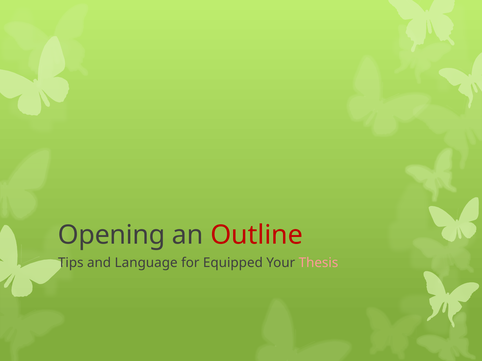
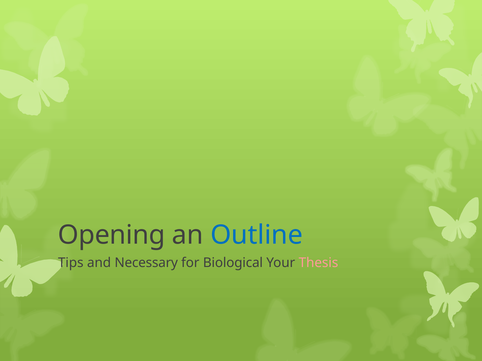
Outline colour: red -> blue
Language: Language -> Necessary
Equipped: Equipped -> Biological
